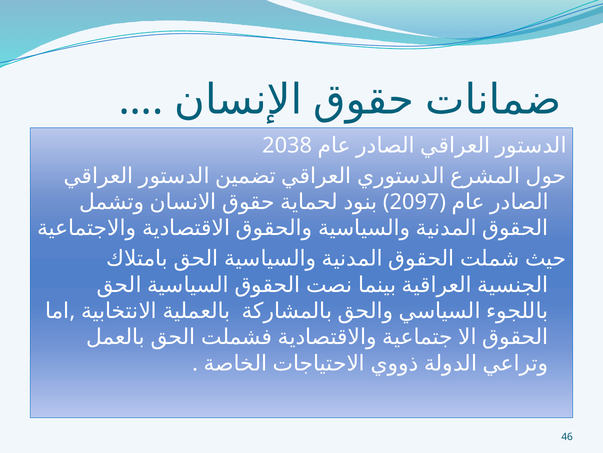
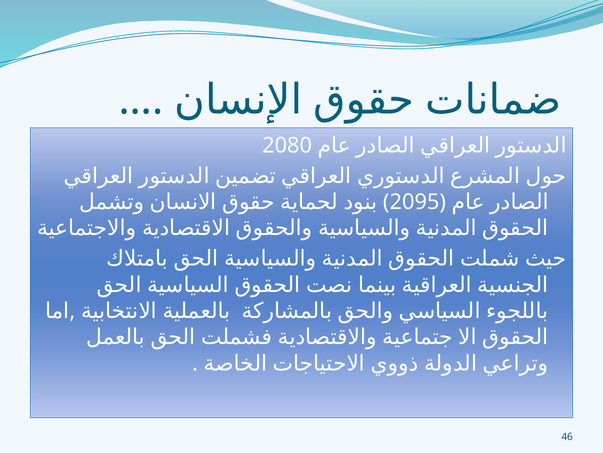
2038: 2038 -> 2080
2097: 2097 -> 2095
